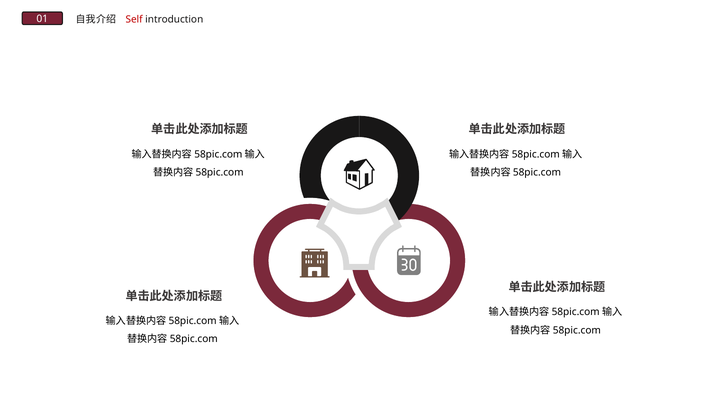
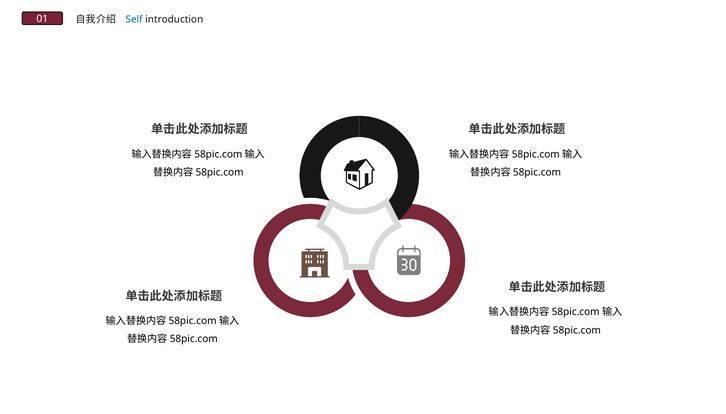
Self colour: red -> blue
